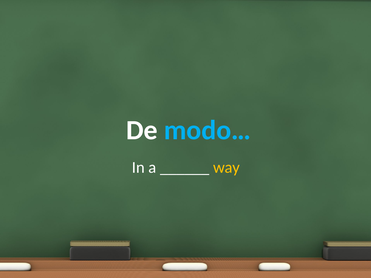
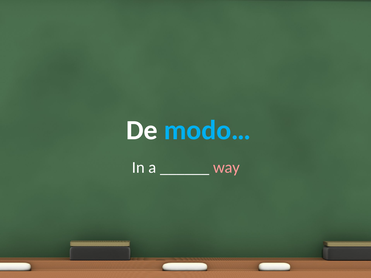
way colour: yellow -> pink
